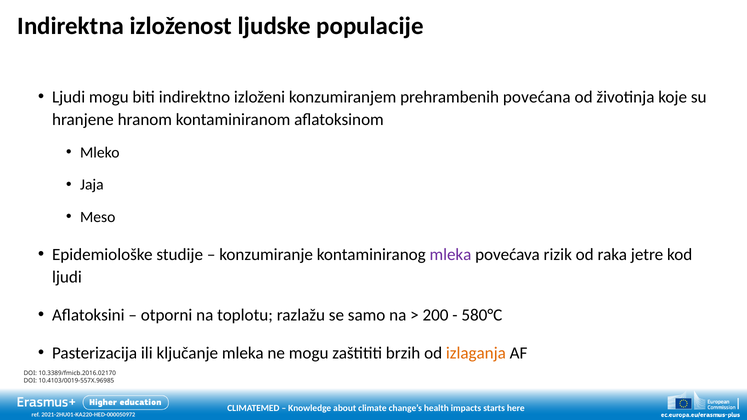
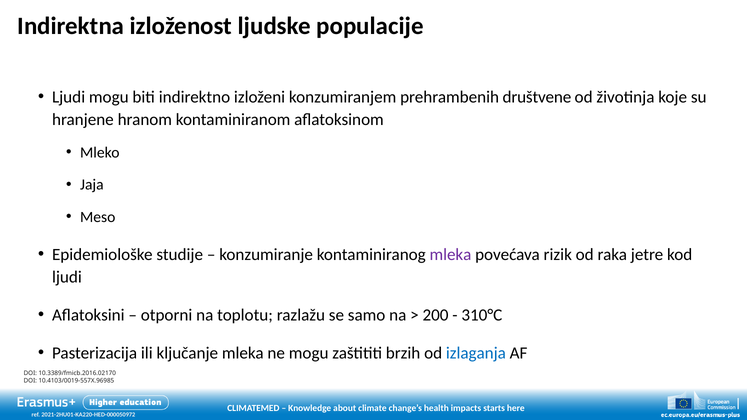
povećana: povećana -> društvene
580°C: 580°C -> 310°C
izlaganja colour: orange -> blue
